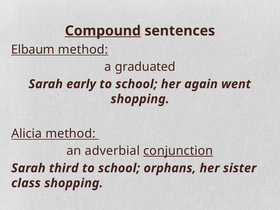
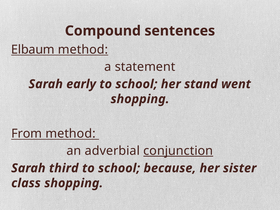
Compound underline: present -> none
graduated: graduated -> statement
again: again -> stand
Alicia: Alicia -> From
orphans: orphans -> because
